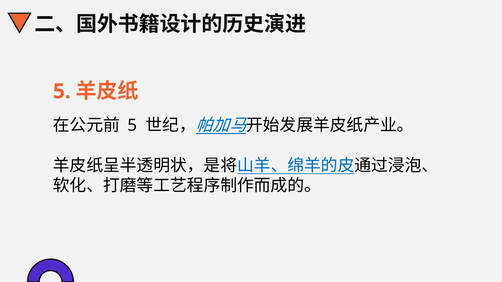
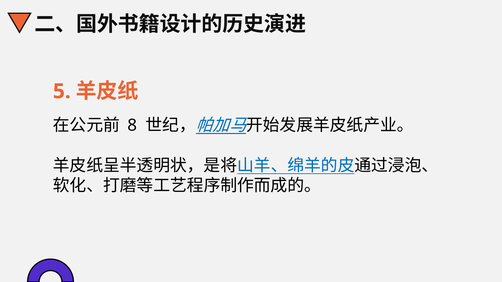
5 at (132, 126): 5 -> 8
